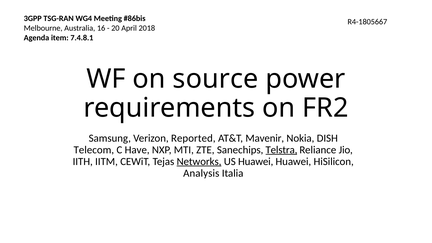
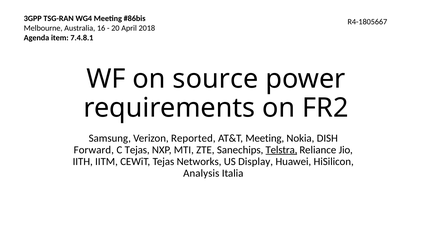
AT&T Mavenir: Mavenir -> Meeting
Telecom: Telecom -> Forward
C Have: Have -> Tejas
Networks underline: present -> none
US Huawei: Huawei -> Display
